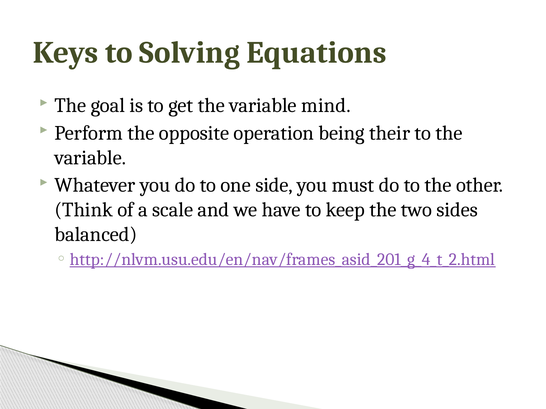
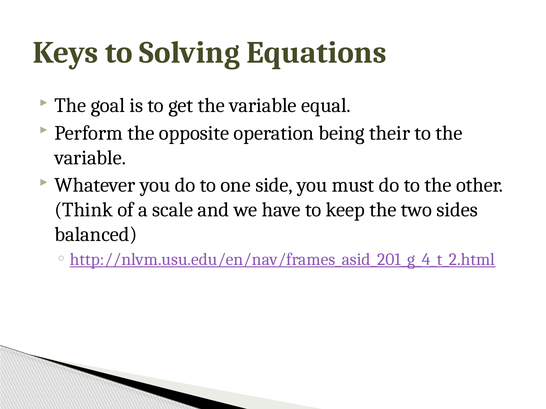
mind: mind -> equal
